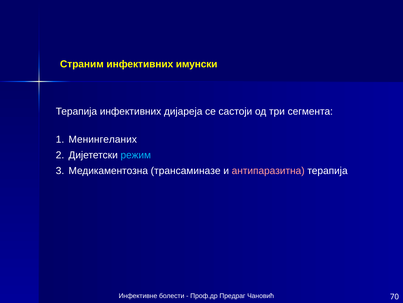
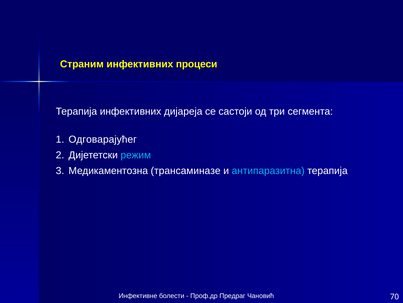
имунски: имунски -> процеси
Менингеланих: Менингеланих -> Одговарајућег
антипаразитна colour: pink -> light blue
